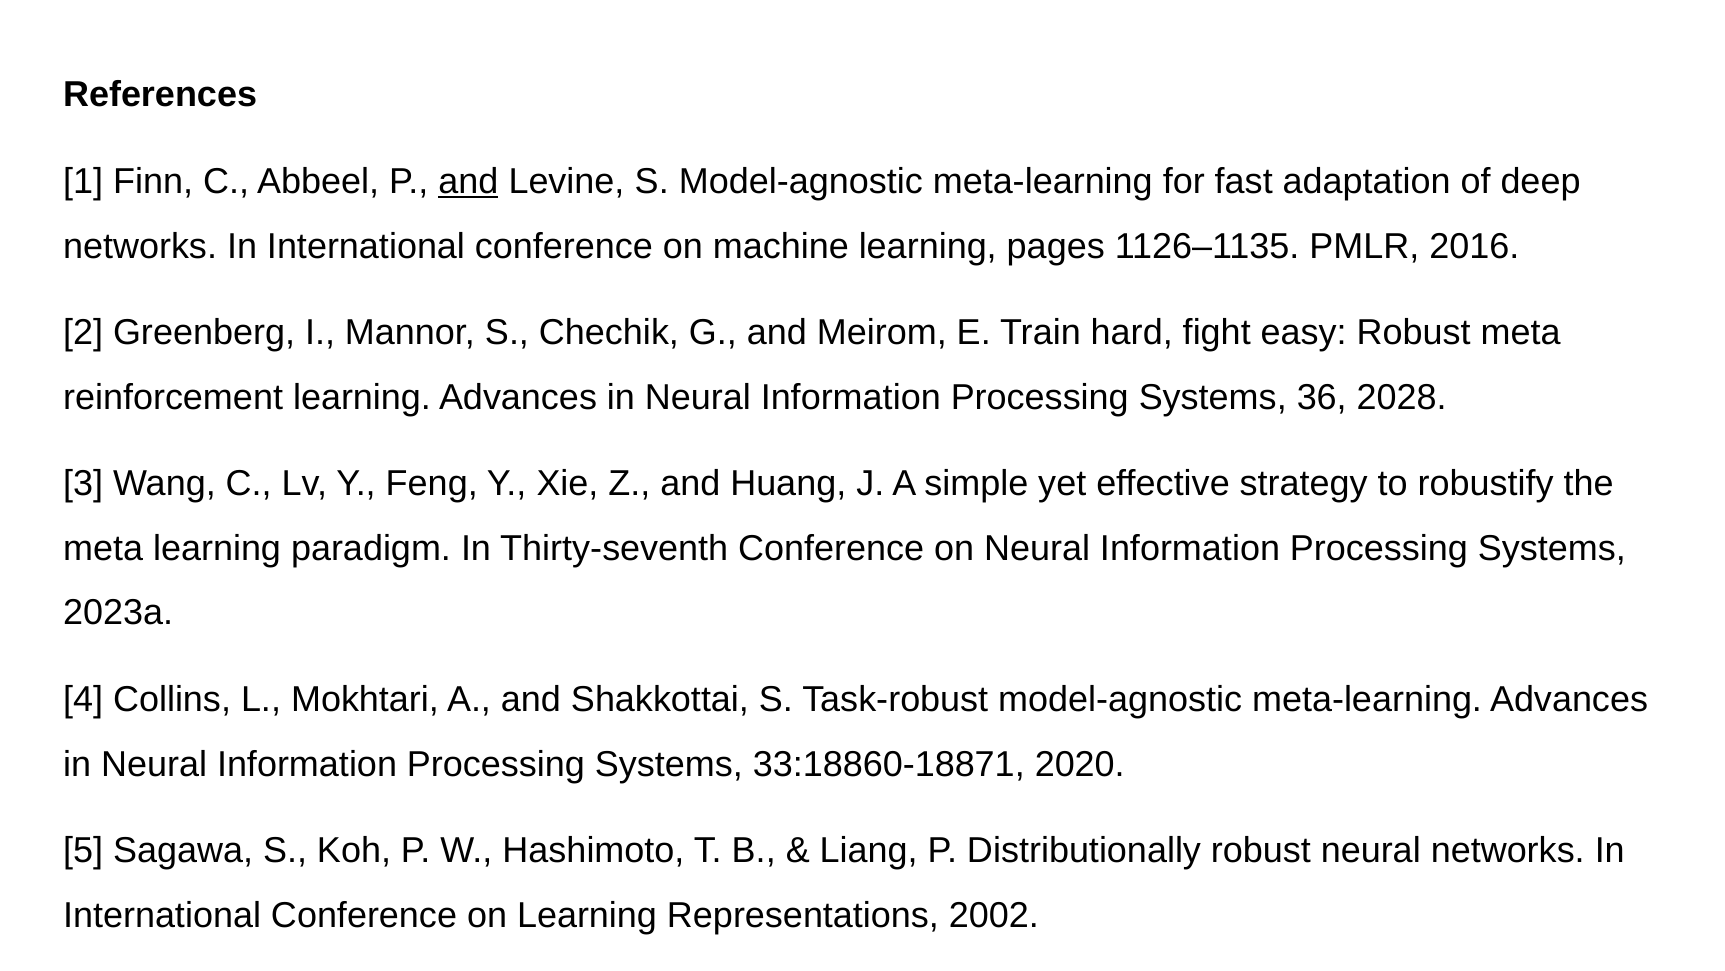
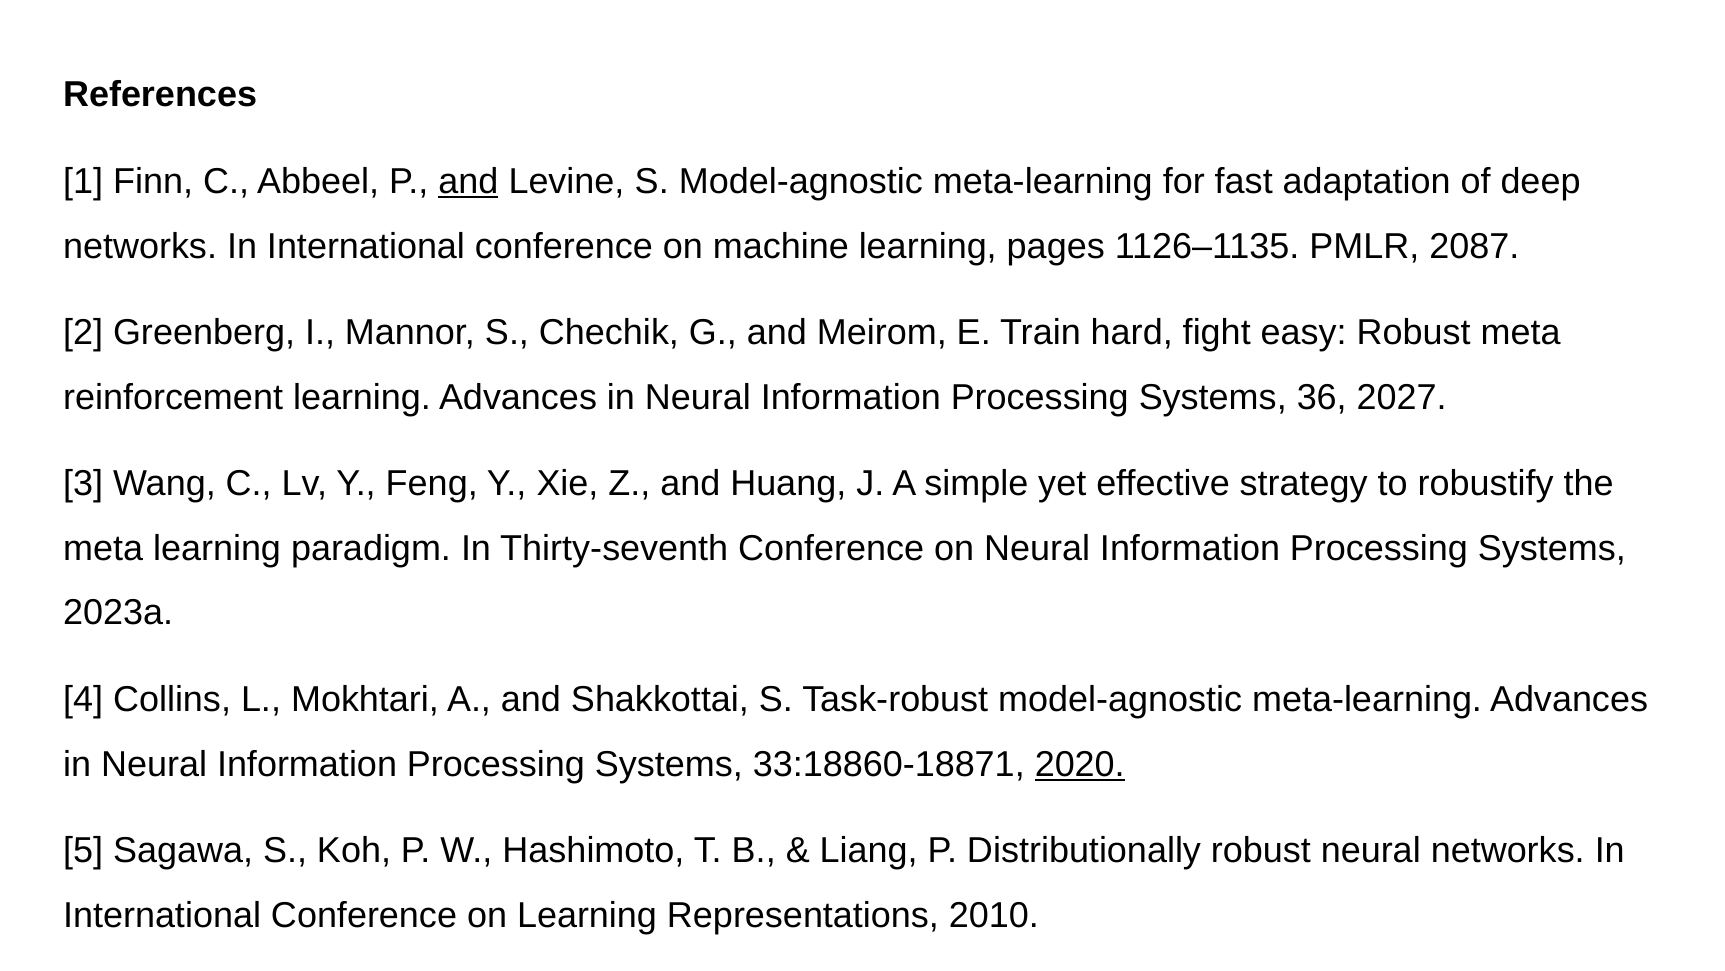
2016: 2016 -> 2087
2028: 2028 -> 2027
2020 underline: none -> present
2002: 2002 -> 2010
